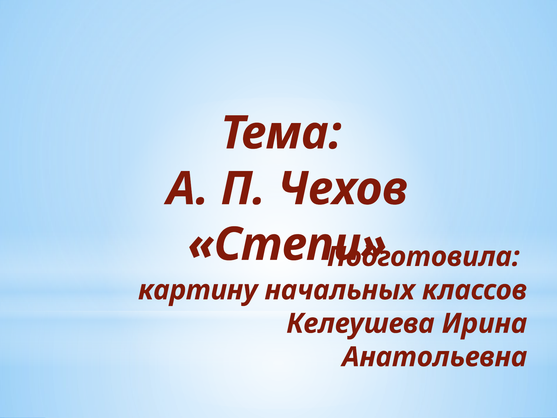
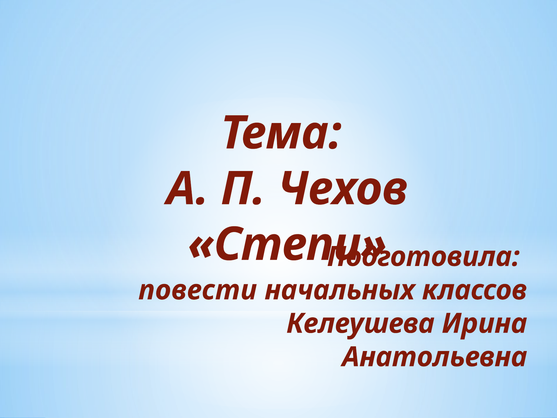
картину: картину -> повести
